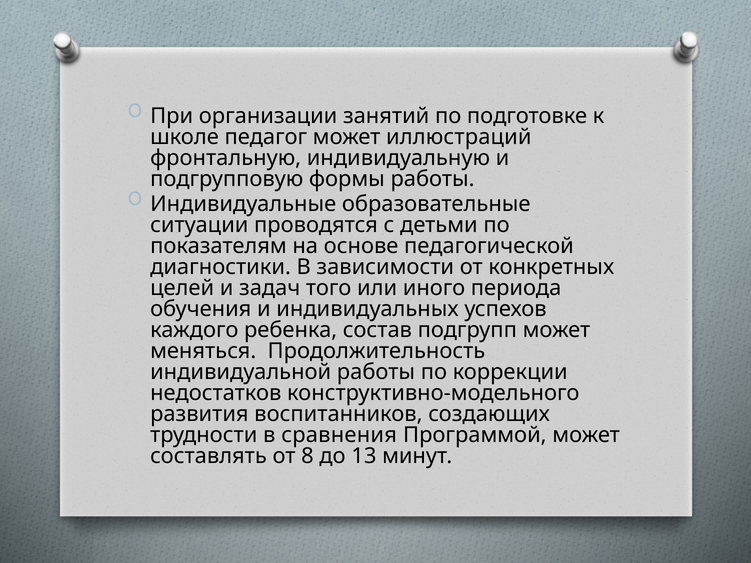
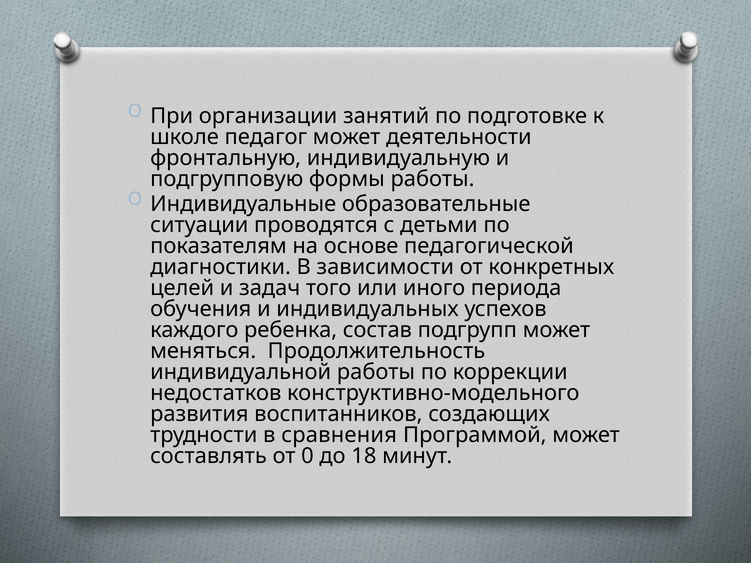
иллюстраций: иллюстраций -> деятельности
8: 8 -> 0
13: 13 -> 18
